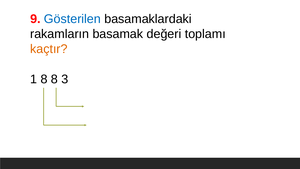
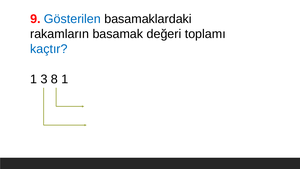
kaçtır colour: orange -> blue
1 8: 8 -> 3
8 3: 3 -> 1
